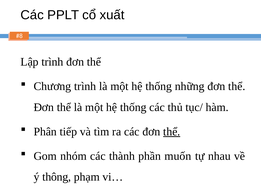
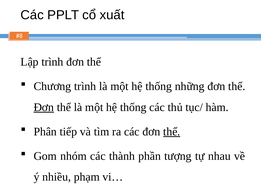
Đơn at (44, 107) underline: none -> present
muốn: muốn -> tượng
thông: thông -> nhiều
